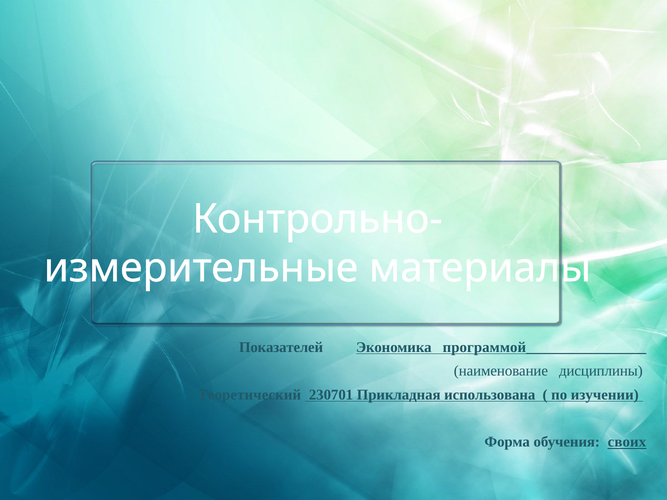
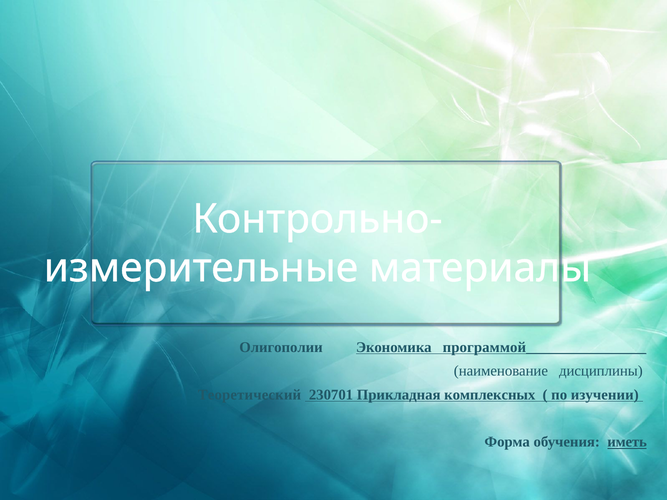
Показателей: Показателей -> Олигополии
использована: использована -> комплексных
своих: своих -> иметь
